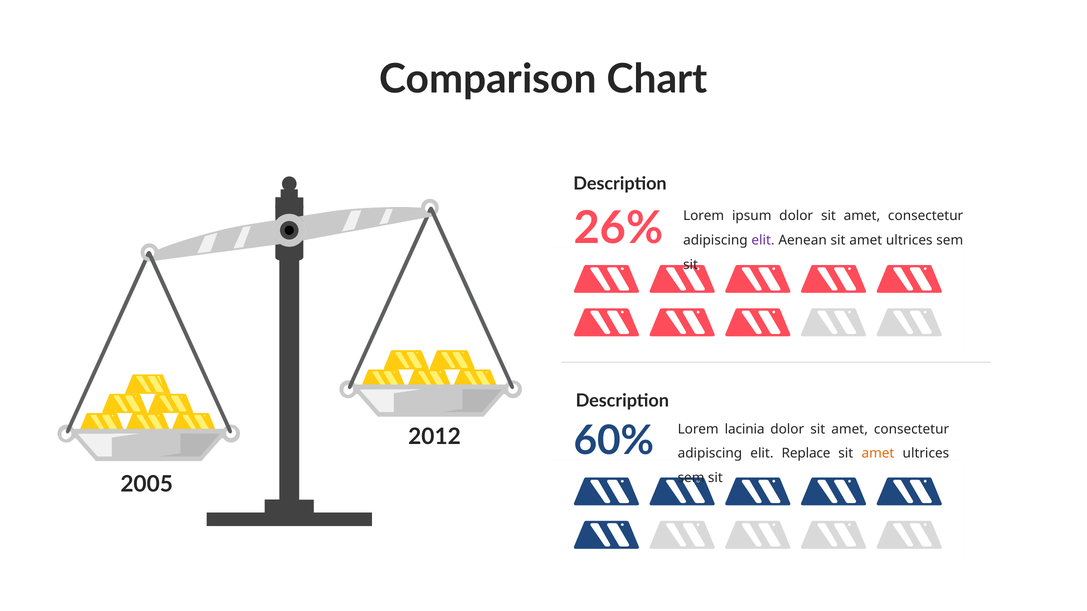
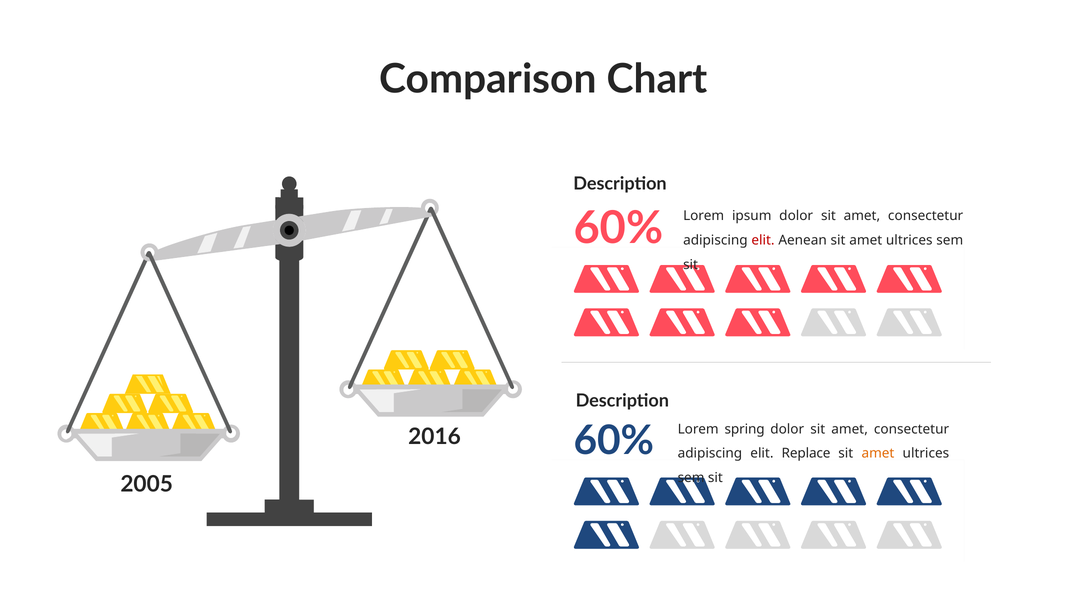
26% at (618, 229): 26% -> 60%
elit at (763, 240) colour: purple -> red
lacinia: lacinia -> spring
2012: 2012 -> 2016
